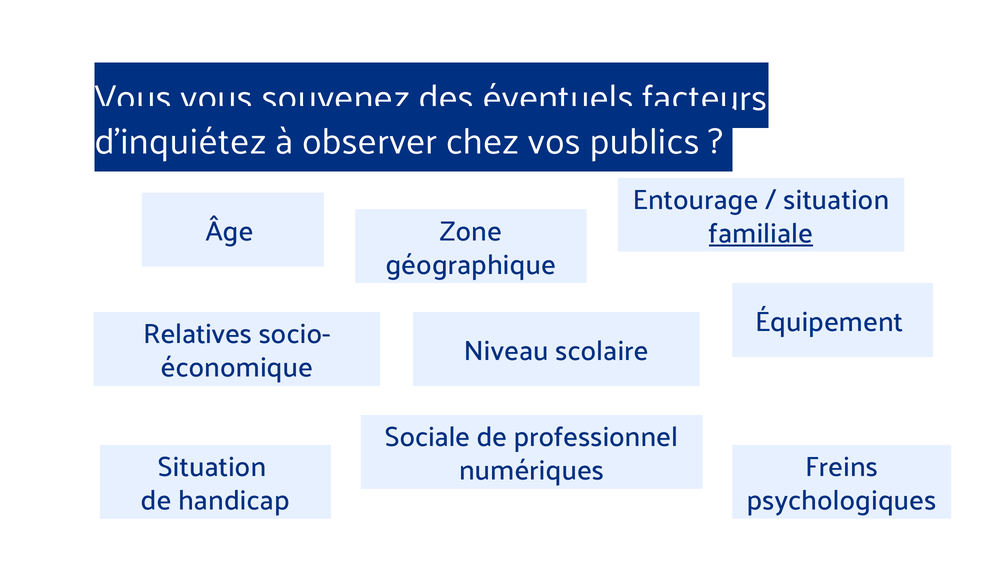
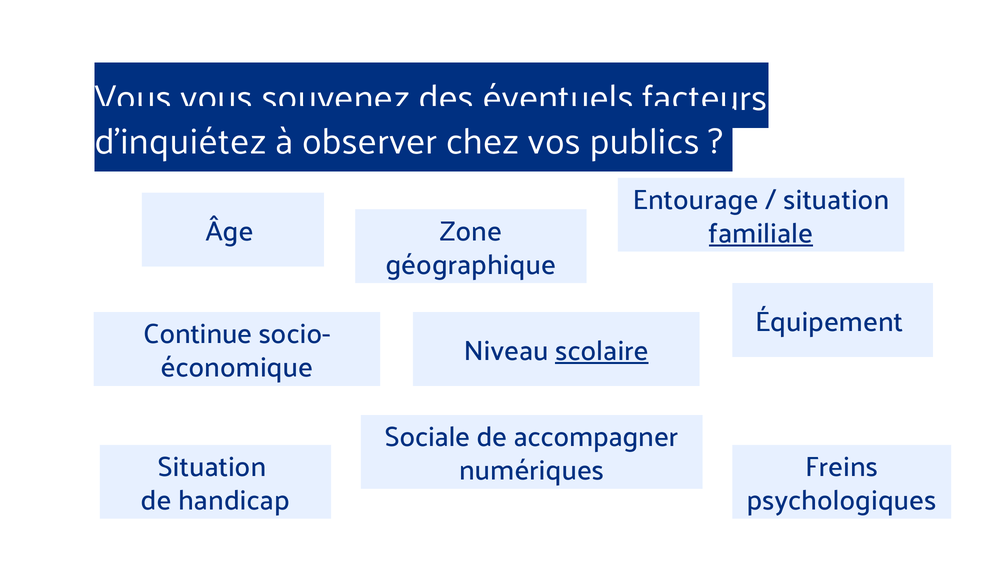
Relatives: Relatives -> Continue
scolaire underline: none -> present
professionnel: professionnel -> accompagner
